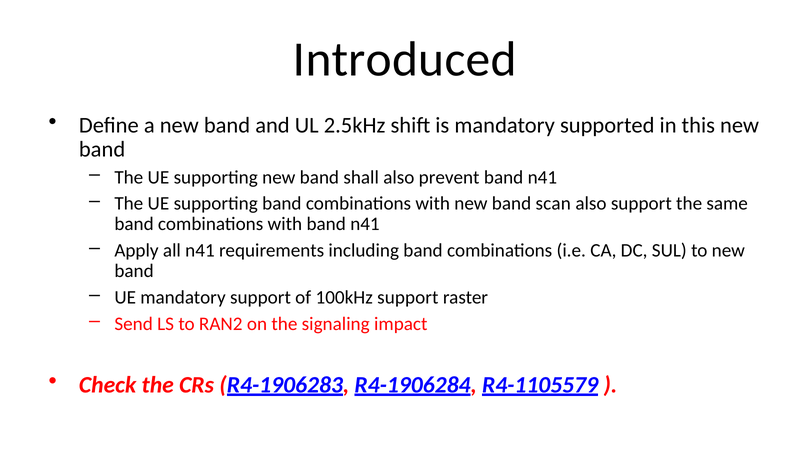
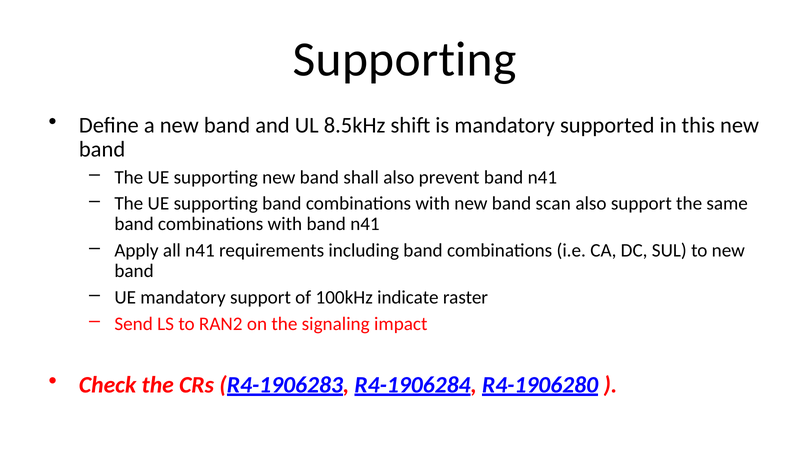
Introduced at (405, 60): Introduced -> Supporting
2.5kHz: 2.5kHz -> 8.5kHz
100kHz support: support -> indicate
R4-1105579: R4-1105579 -> R4-1906280
